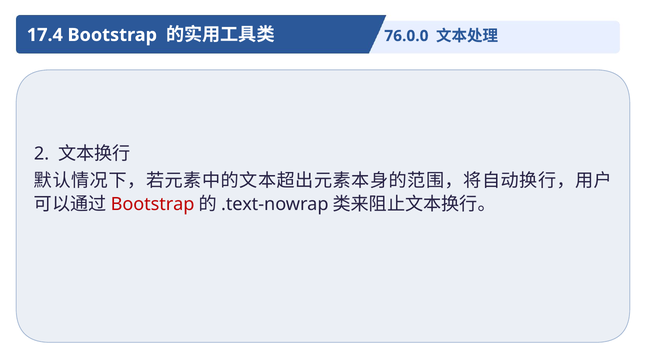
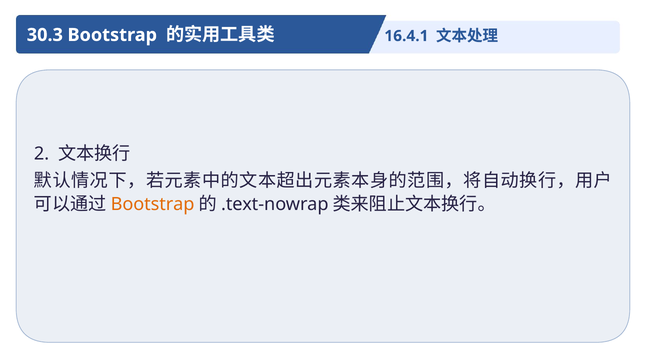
17.4: 17.4 -> 30.3
76.0.0: 76.0.0 -> 16.4.1
Bootstrap at (153, 204) colour: red -> orange
